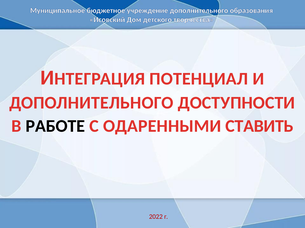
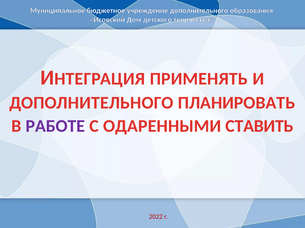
ПОТЕНЦИАЛ: ПОТЕНЦИАЛ -> ПРИМЕНЯТЬ
ДОСТУПНОСТИ: ДОСТУПНОСТИ -> ПЛАНИРОВАТЬ
РАБОТЕ colour: black -> purple
